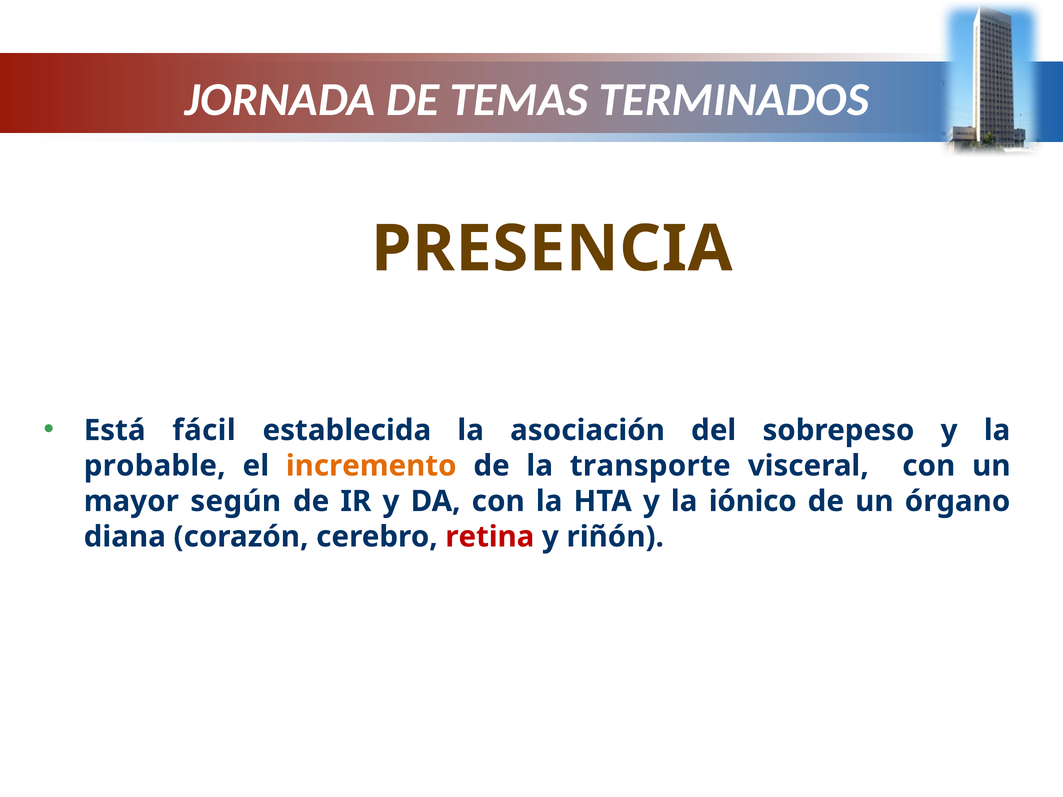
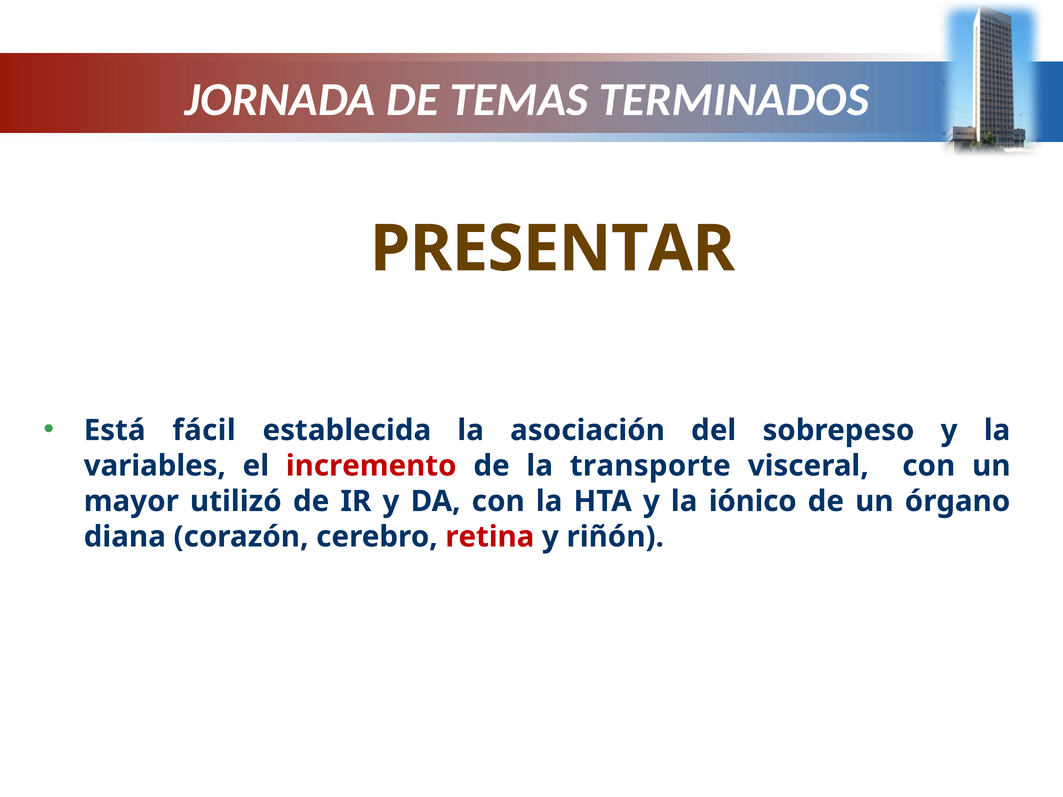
PRESENCIA: PRESENCIA -> PRESENTAR
probable: probable -> variables
incremento colour: orange -> red
según: según -> utilizó
